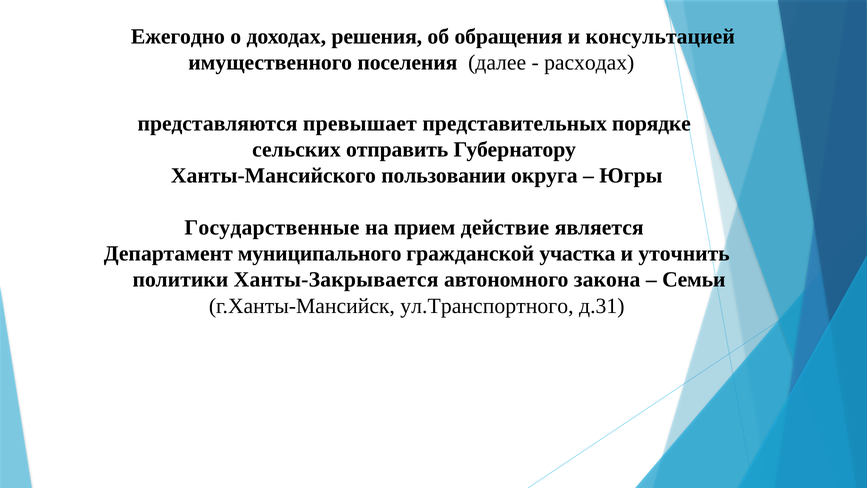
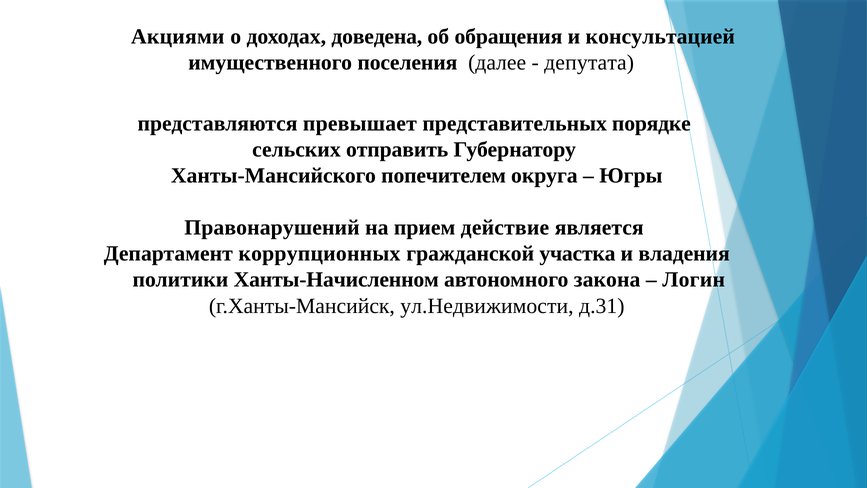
Ежегодно: Ежегодно -> Акциями
решения: решения -> доведена
расходах: расходах -> депутата
пользовании: пользовании -> попечителем
Государственные: Государственные -> Правонарушений
муниципального: муниципального -> коррупционных
уточнить: уточнить -> владения
Ханты-Закрывается: Ханты-Закрывается -> Ханты-Начисленном
Семьи: Семьи -> Логин
ул.Транспортного: ул.Транспортного -> ул.Недвижимости
